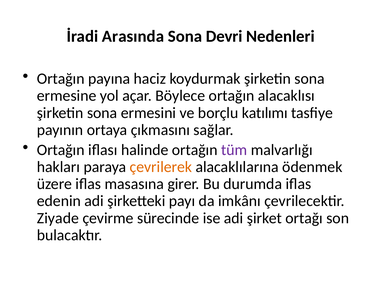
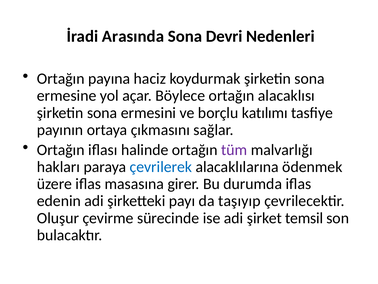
çevrilerek colour: orange -> blue
imkânı: imkânı -> taşıyıp
Ziyade: Ziyade -> Oluşur
ortağı: ortağı -> temsil
